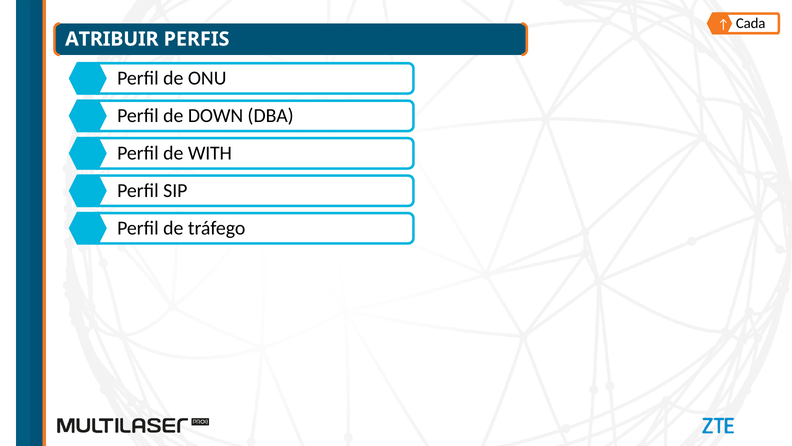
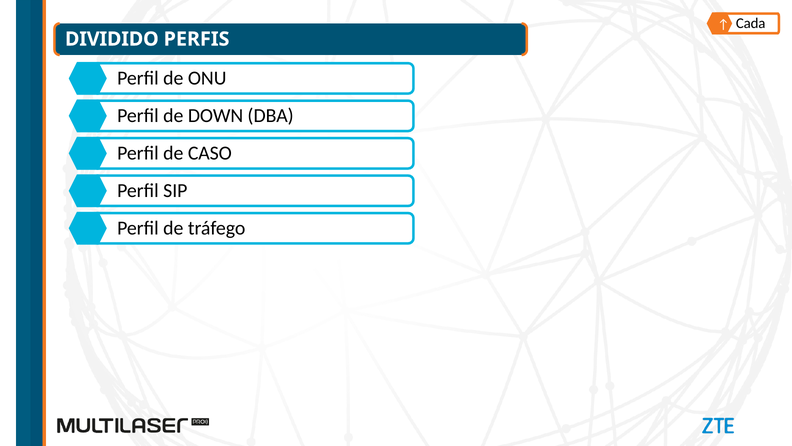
ATRIBUIR: ATRIBUIR -> DIVIDIDO
WITH: WITH -> CASO
